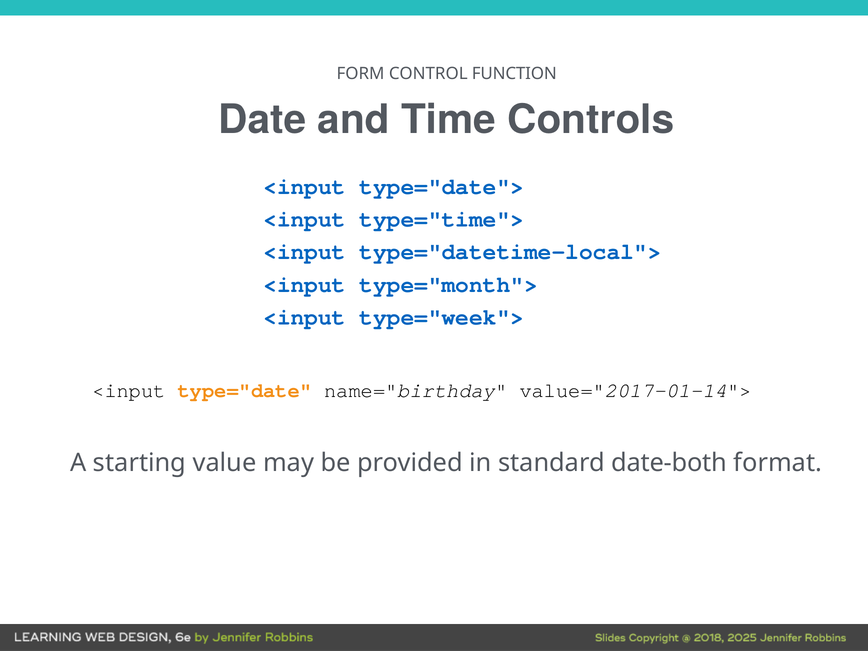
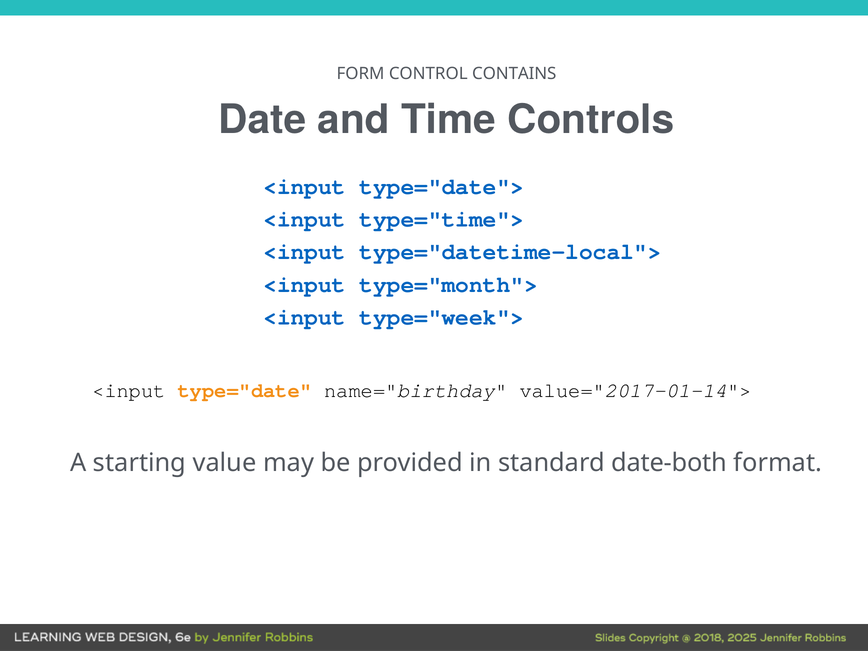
FUNCTION: FUNCTION -> CONTAINS
